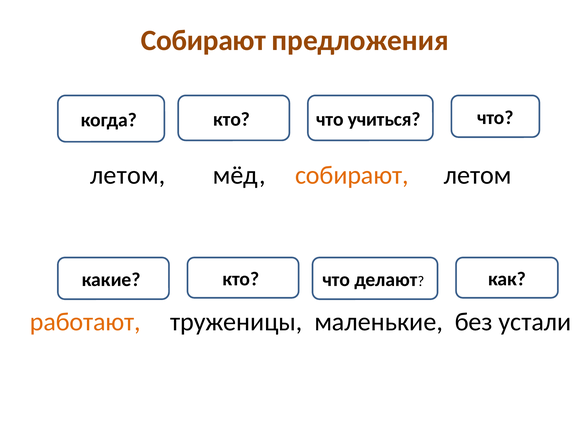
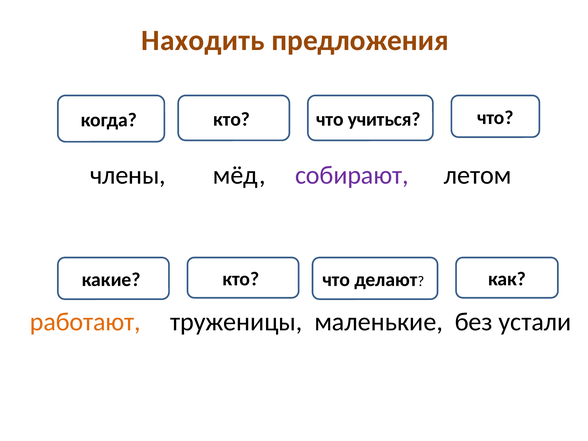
Собирают at (203, 41): Собирают -> Находить
летом at (128, 175): летом -> члены
собирают at (352, 175) colour: orange -> purple
